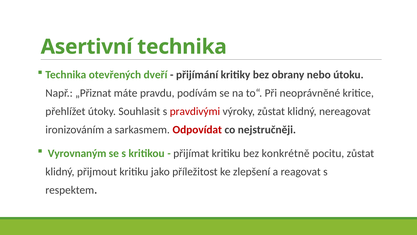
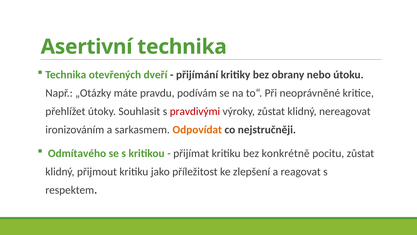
„Přiznat: „Přiznat -> „Otázky
Odpovídat colour: red -> orange
Vyrovnaným: Vyrovnaným -> Odmítavého
